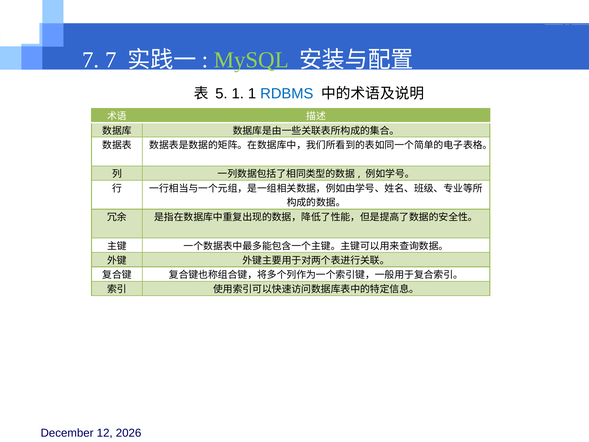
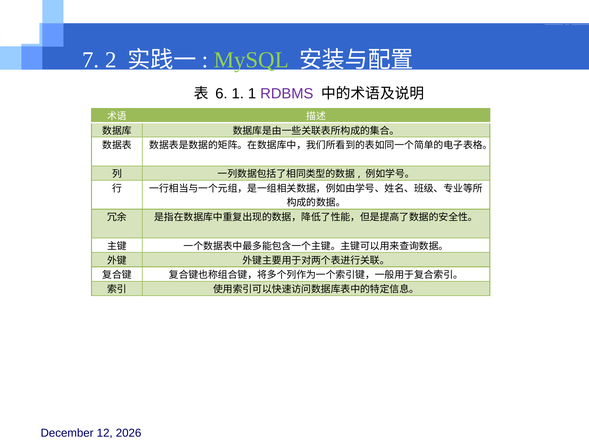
7 7: 7 -> 2
5: 5 -> 6
RDBMS colour: blue -> purple
